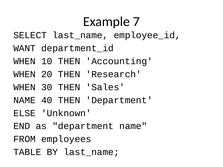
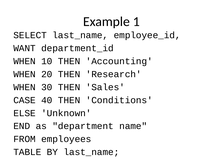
7: 7 -> 1
NAME at (25, 100): NAME -> CASE
THEN Department: Department -> Conditions
